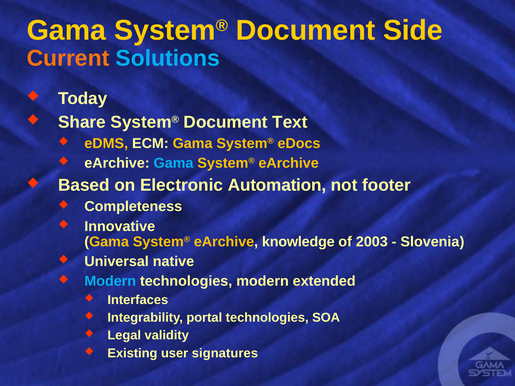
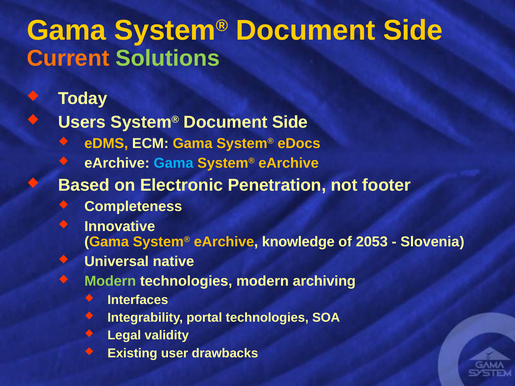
Solutions colour: light blue -> light green
Share: Share -> Users
Text at (290, 122): Text -> Side
Automation: Automation -> Penetration
2003: 2003 -> 2053
Modern at (110, 281) colour: light blue -> light green
extended: extended -> archiving
signatures: signatures -> drawbacks
